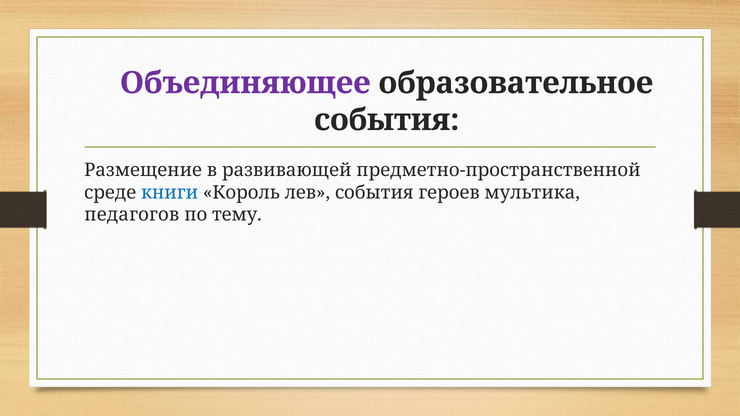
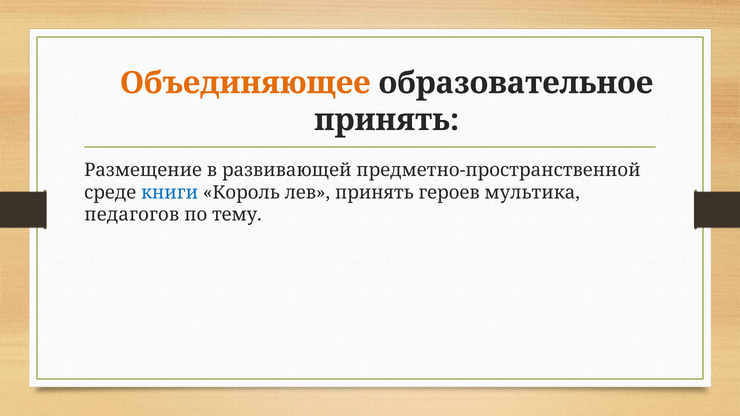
Объединяющее colour: purple -> orange
события at (387, 120): события -> принять
лев события: события -> принять
